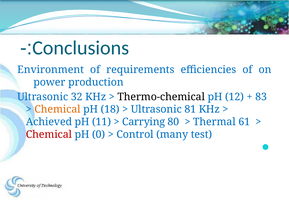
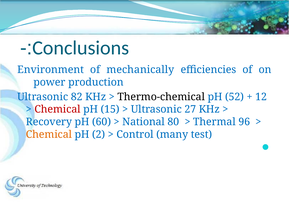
requirements: requirements -> mechanically
32: 32 -> 82
12: 12 -> 52
83: 83 -> 12
Chemical at (58, 109) colour: orange -> red
18: 18 -> 15
81: 81 -> 27
Achieved: Achieved -> Recovery
11: 11 -> 60
Carrying: Carrying -> National
61: 61 -> 96
Chemical at (49, 134) colour: red -> orange
0: 0 -> 2
